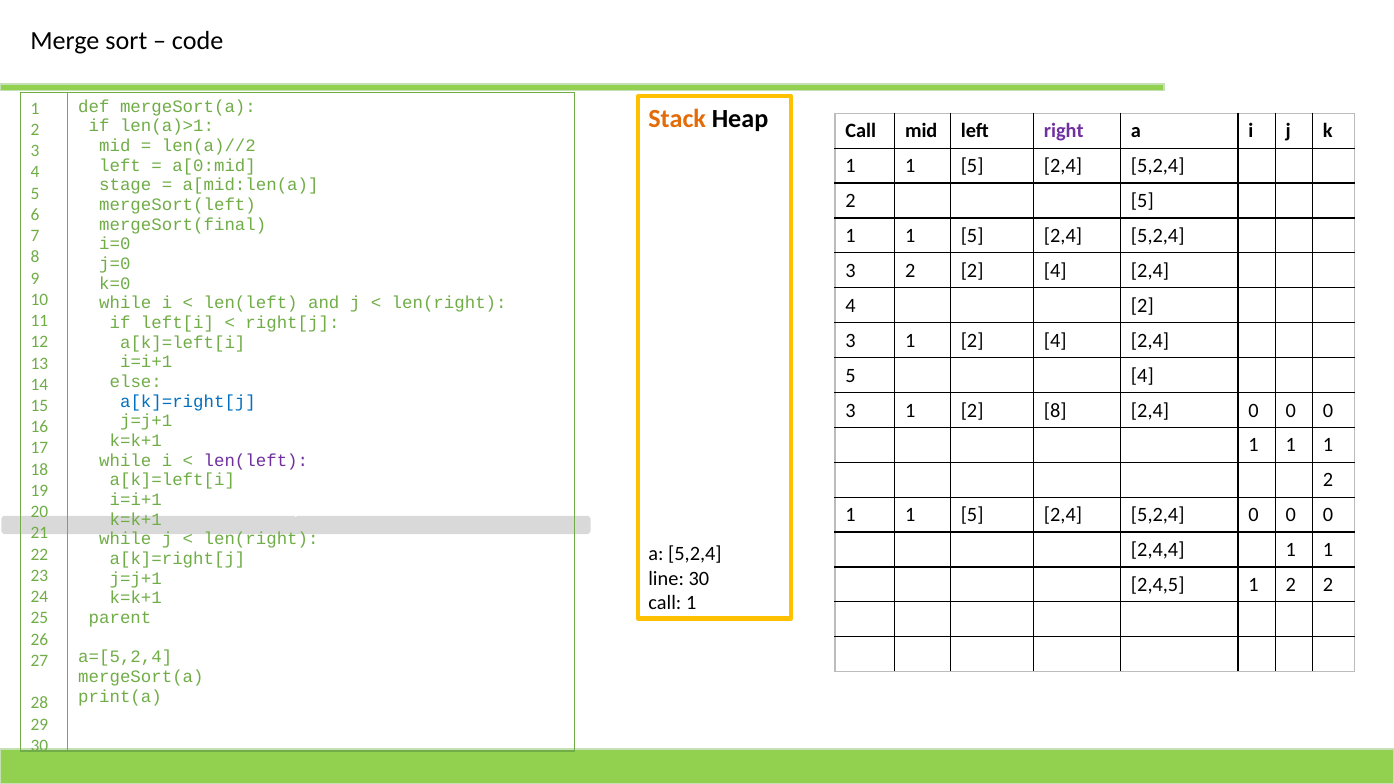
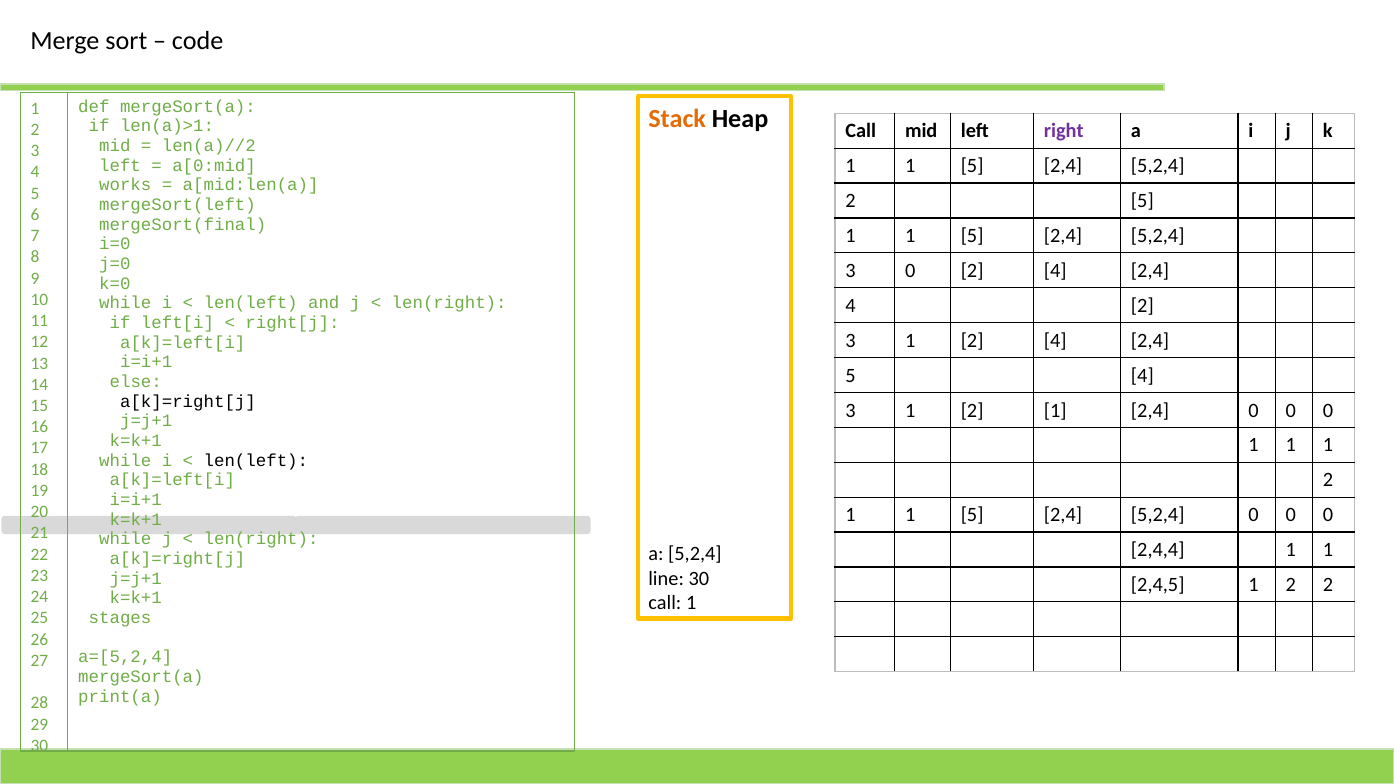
stage: stage -> works
3 2: 2 -> 0
a[k]=right[j at (188, 402) colour: blue -> black
3 1 2 8: 8 -> 1
len(left at (256, 461) colour: purple -> black
parent: parent -> stages
